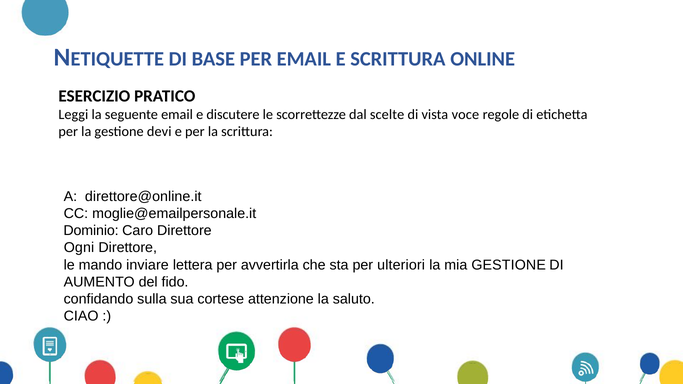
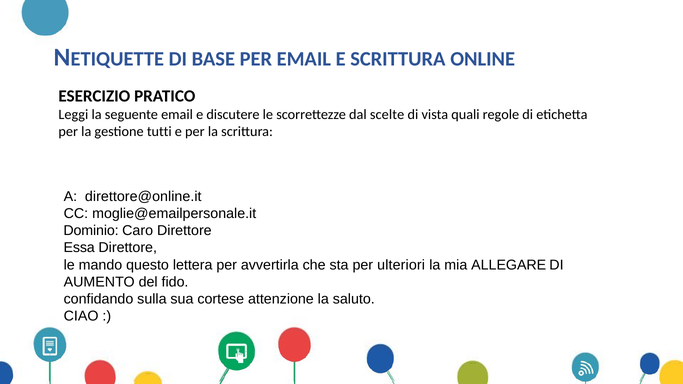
voce: voce -> quali
devi: devi -> tutti
Ogni: Ogni -> Essa
inviare: inviare -> questo
mia GESTIONE: GESTIONE -> ALLEGARE
